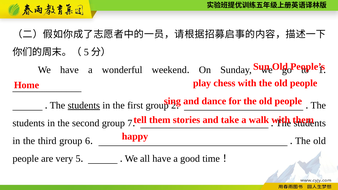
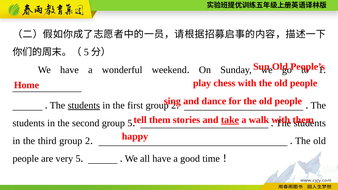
take underline: none -> present
group 7: 7 -> 5
third group 6: 6 -> 2
